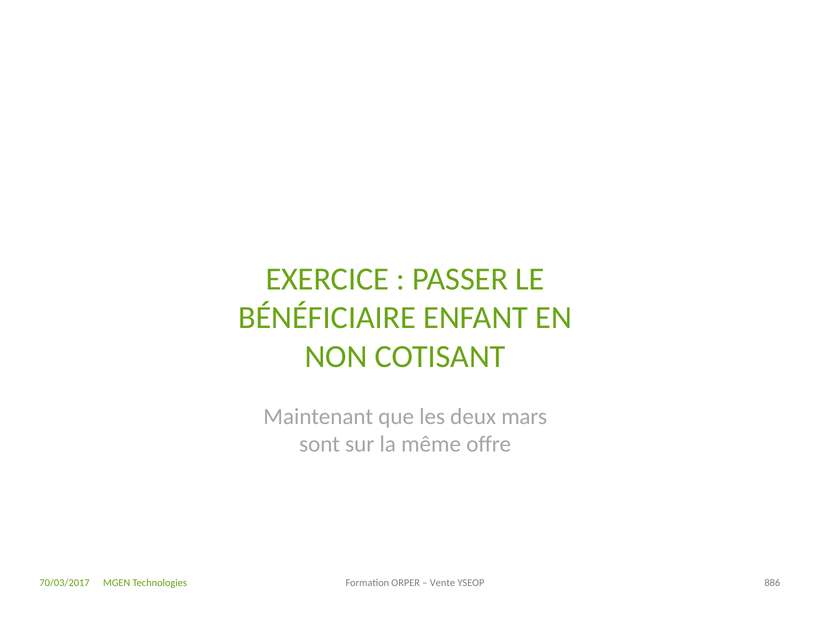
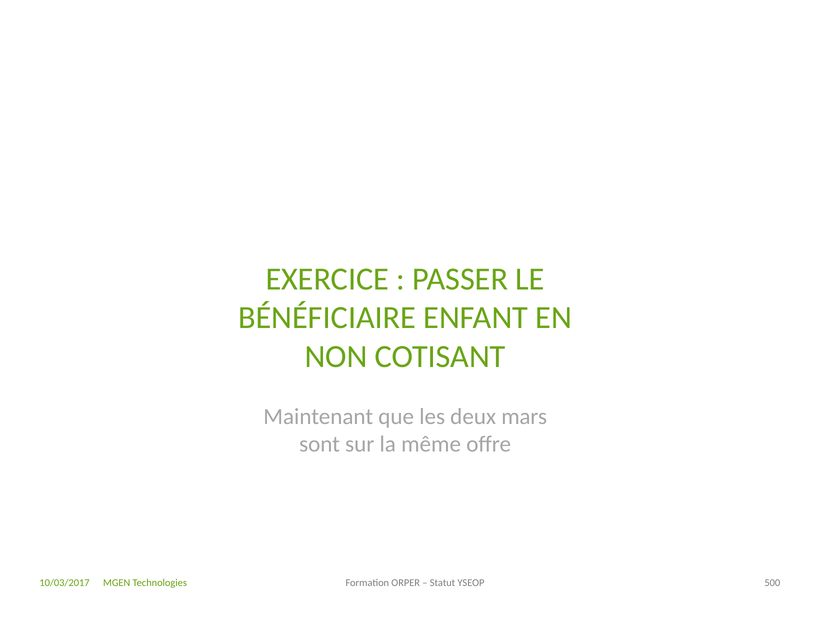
70/03/2017: 70/03/2017 -> 10/03/2017
Vente: Vente -> Statut
886: 886 -> 500
